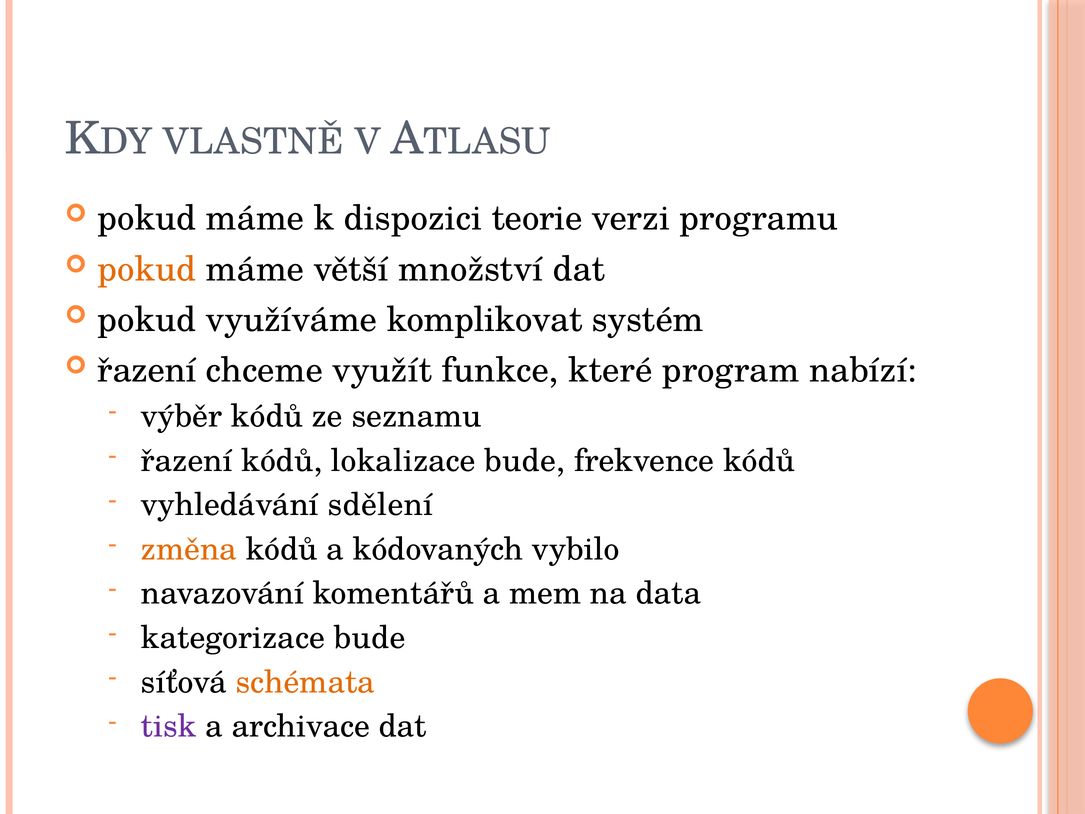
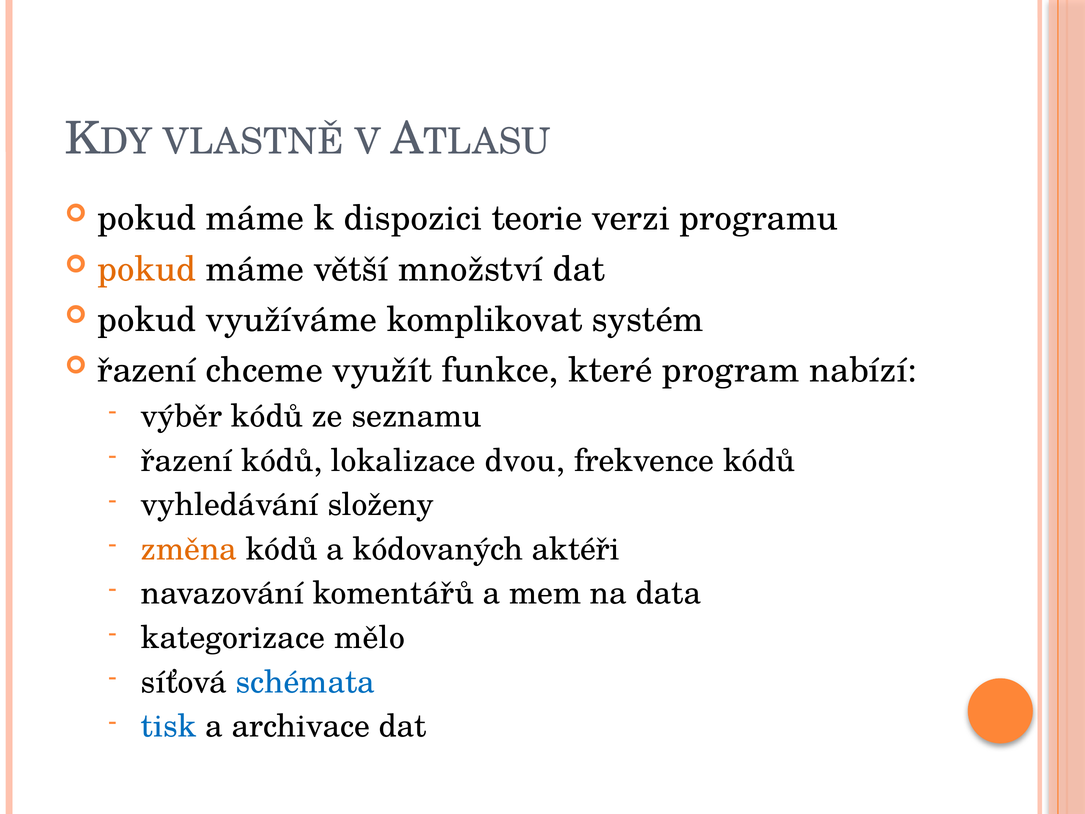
lokalizace bude: bude -> dvou
sdělení: sdělení -> složeny
vybilo: vybilo -> aktéři
kategorizace bude: bude -> mělo
schémata colour: orange -> blue
tisk colour: purple -> blue
